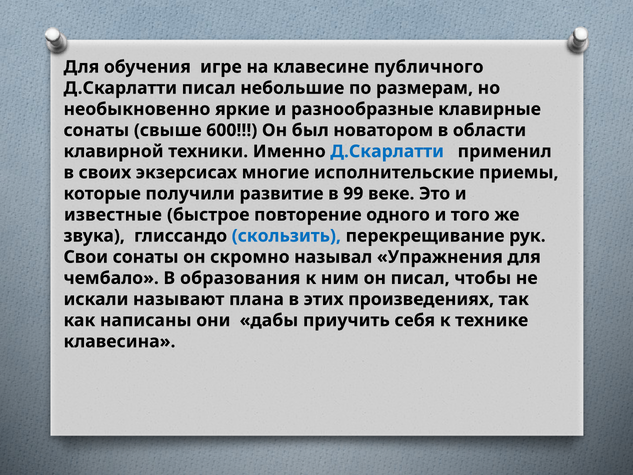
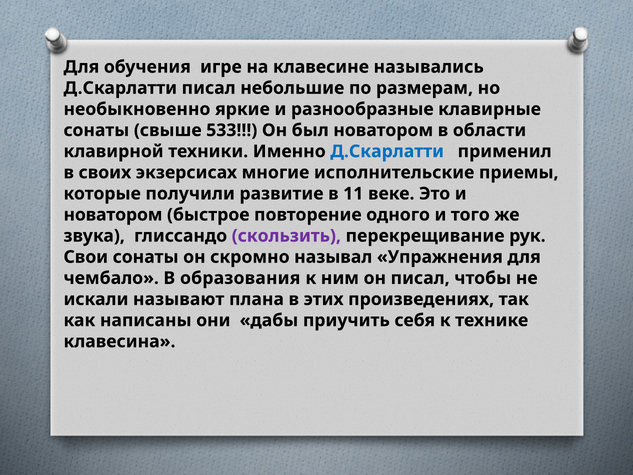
публичного: публичного -> назывались
600: 600 -> 533
99: 99 -> 11
известные at (113, 215): известные -> новатором
скользить colour: blue -> purple
